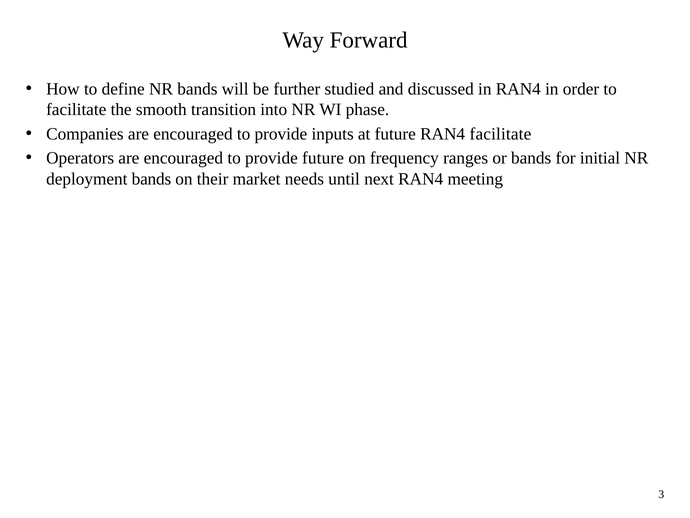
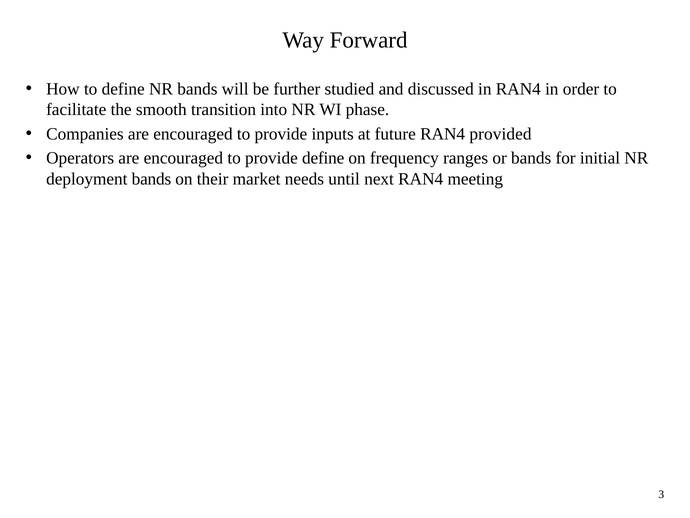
RAN4 facilitate: facilitate -> provided
provide future: future -> define
